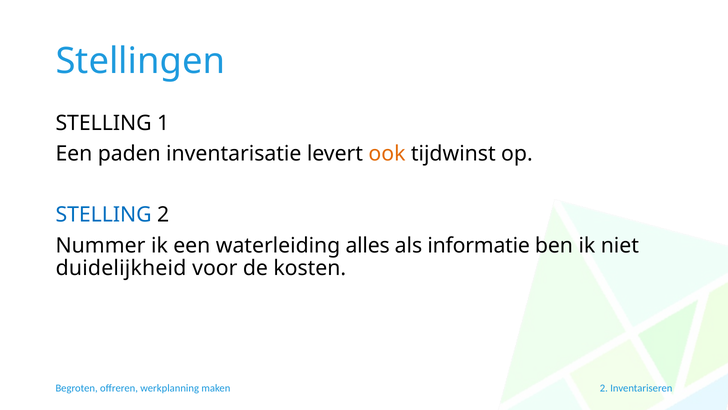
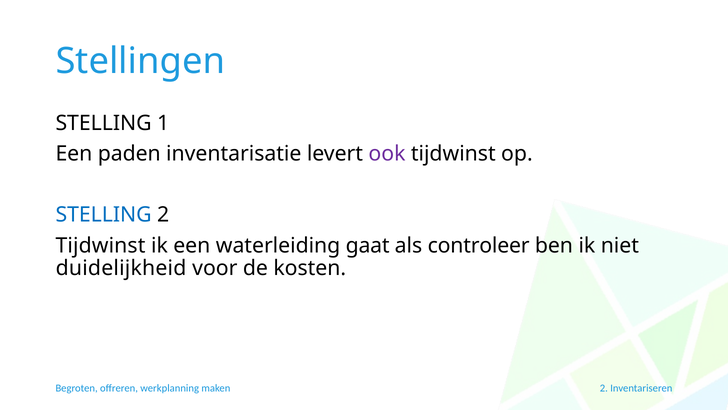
ook colour: orange -> purple
Nummer at (100, 245): Nummer -> Tijdwinst
alles: alles -> gaat
informatie: informatie -> controleer
